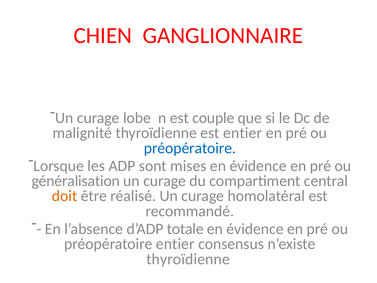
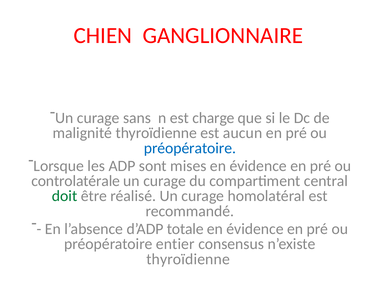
lobe: lobe -> sans
couple: couple -> charge
est entier: entier -> aucun
généralisation: généralisation -> controlatérale
doit colour: orange -> green
